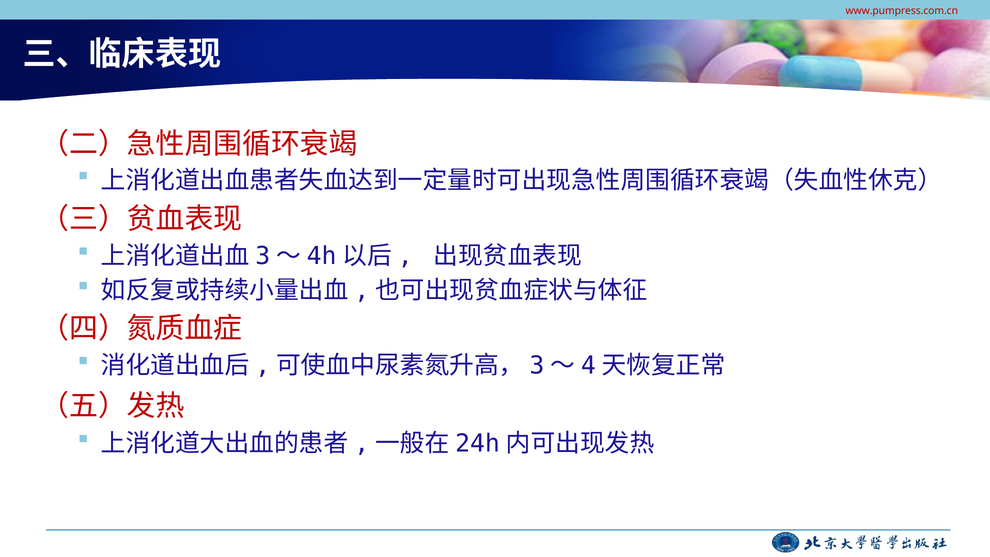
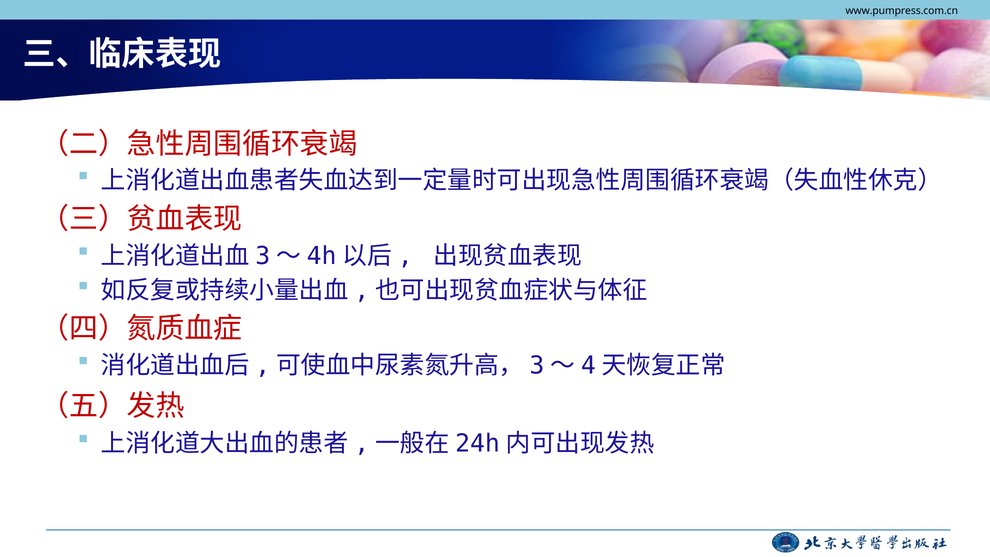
www.pumpress.com.cn colour: red -> black
